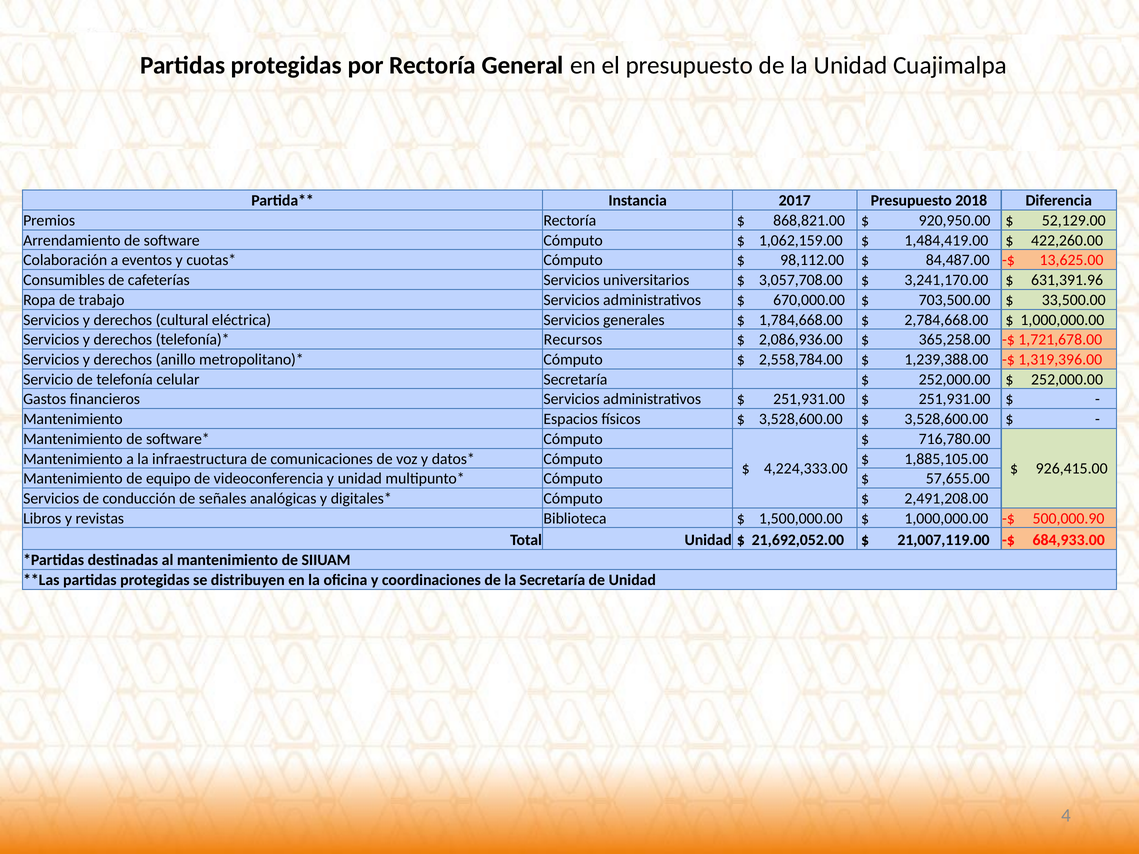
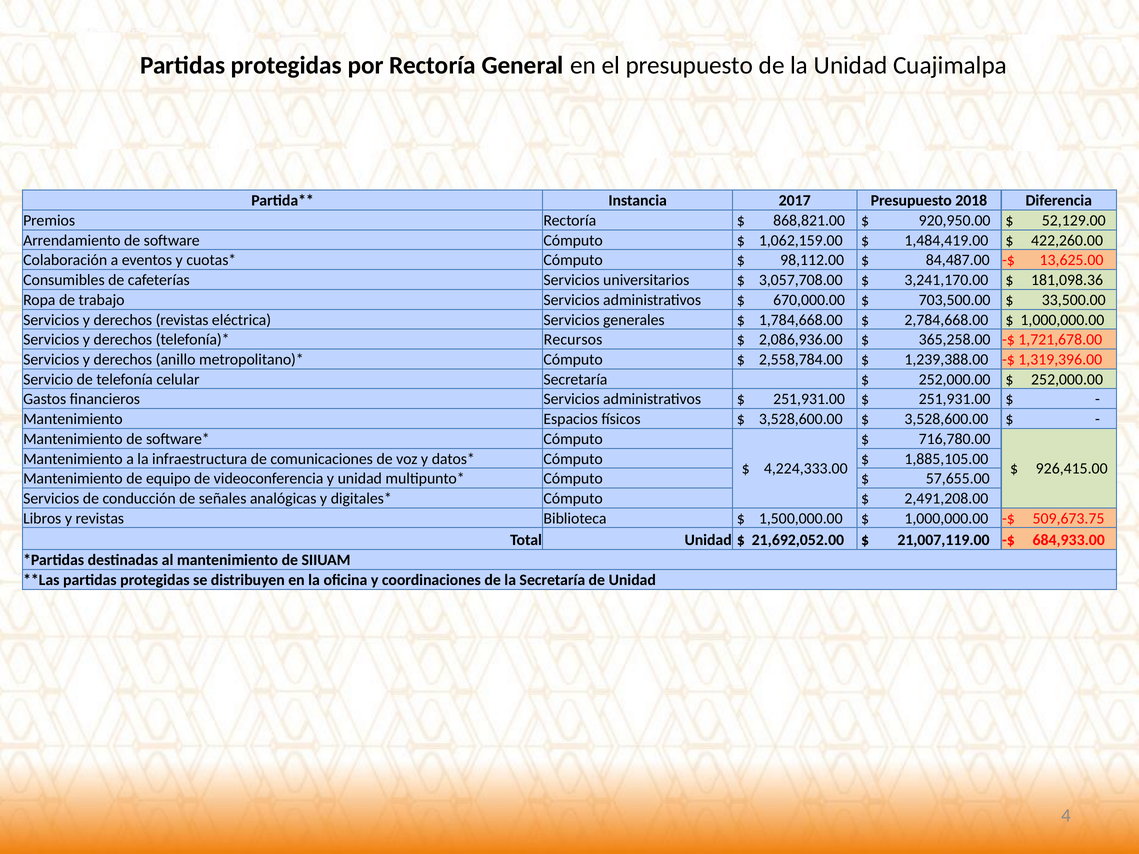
631,391.96: 631,391.96 -> 181,098.36
derechos cultural: cultural -> revistas
500,000.90: 500,000.90 -> 509,673.75
